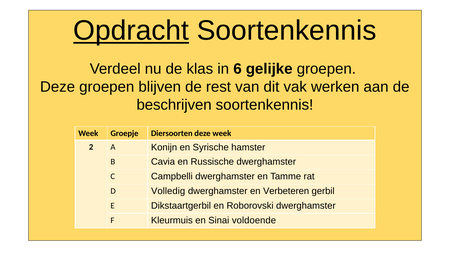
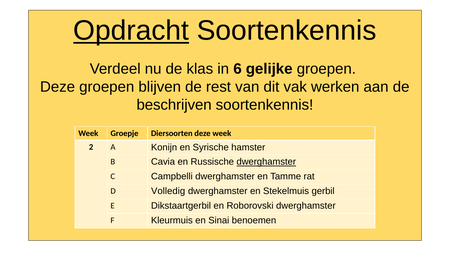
dwerghamster at (266, 162) underline: none -> present
Verbeteren: Verbeteren -> Stekelmuis
voldoende: voldoende -> benoemen
